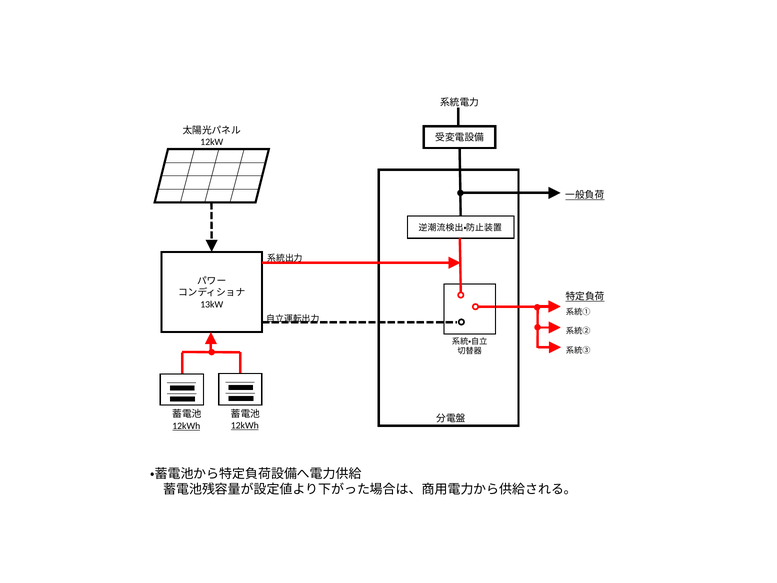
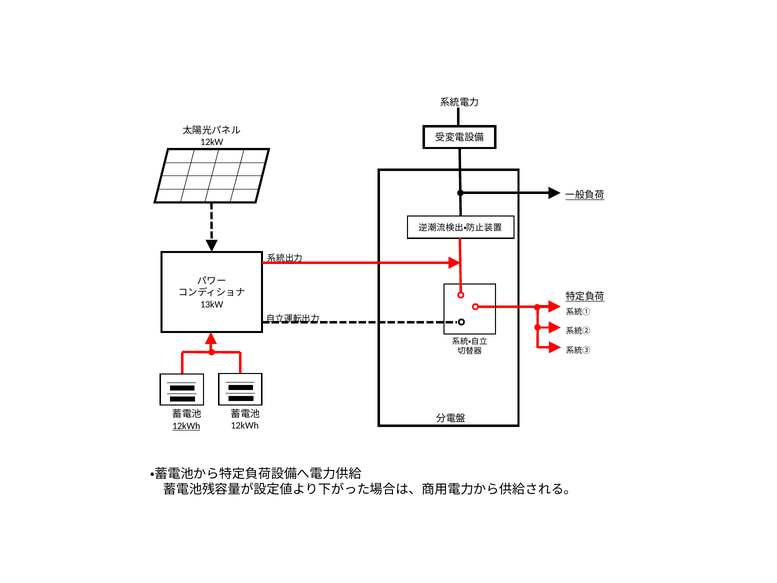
12kWh at (245, 425) underline: present -> none
